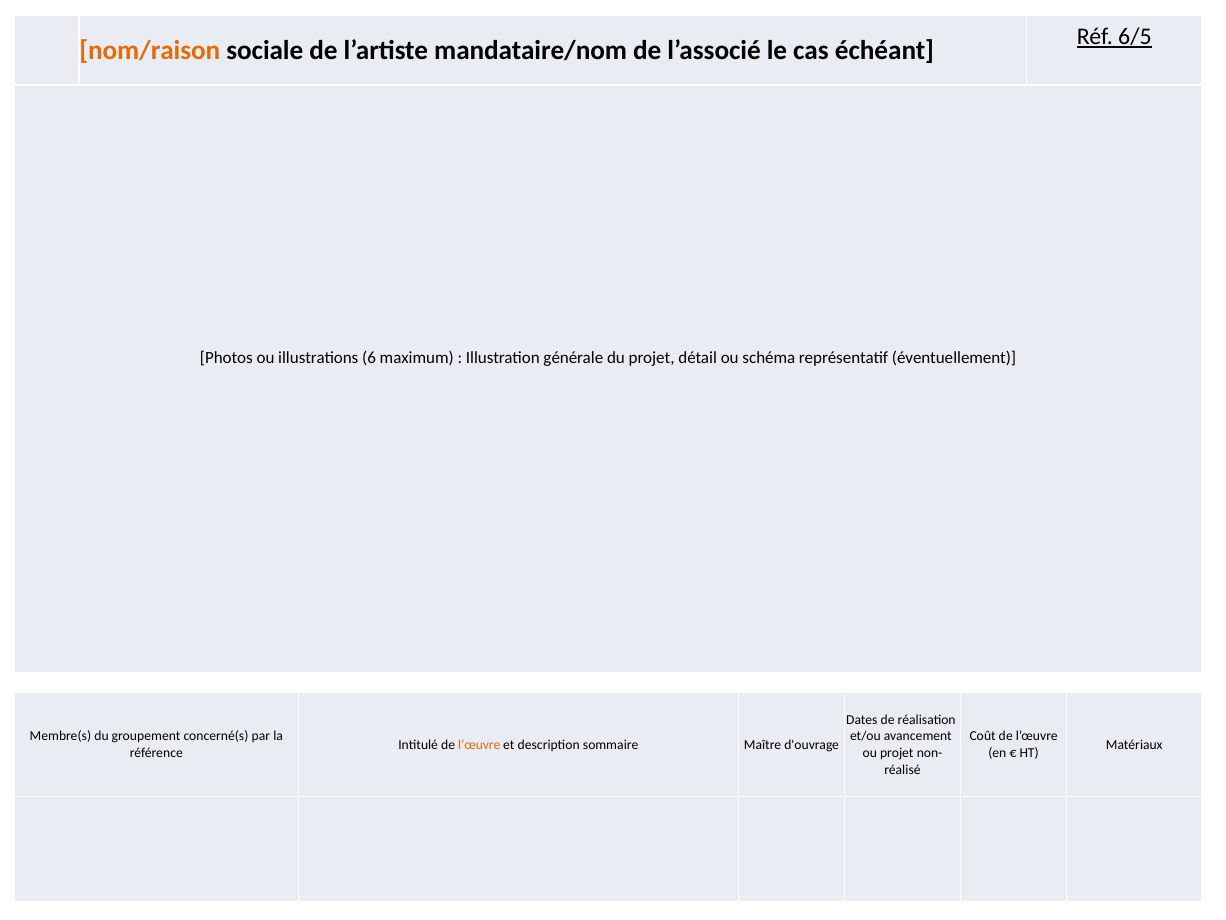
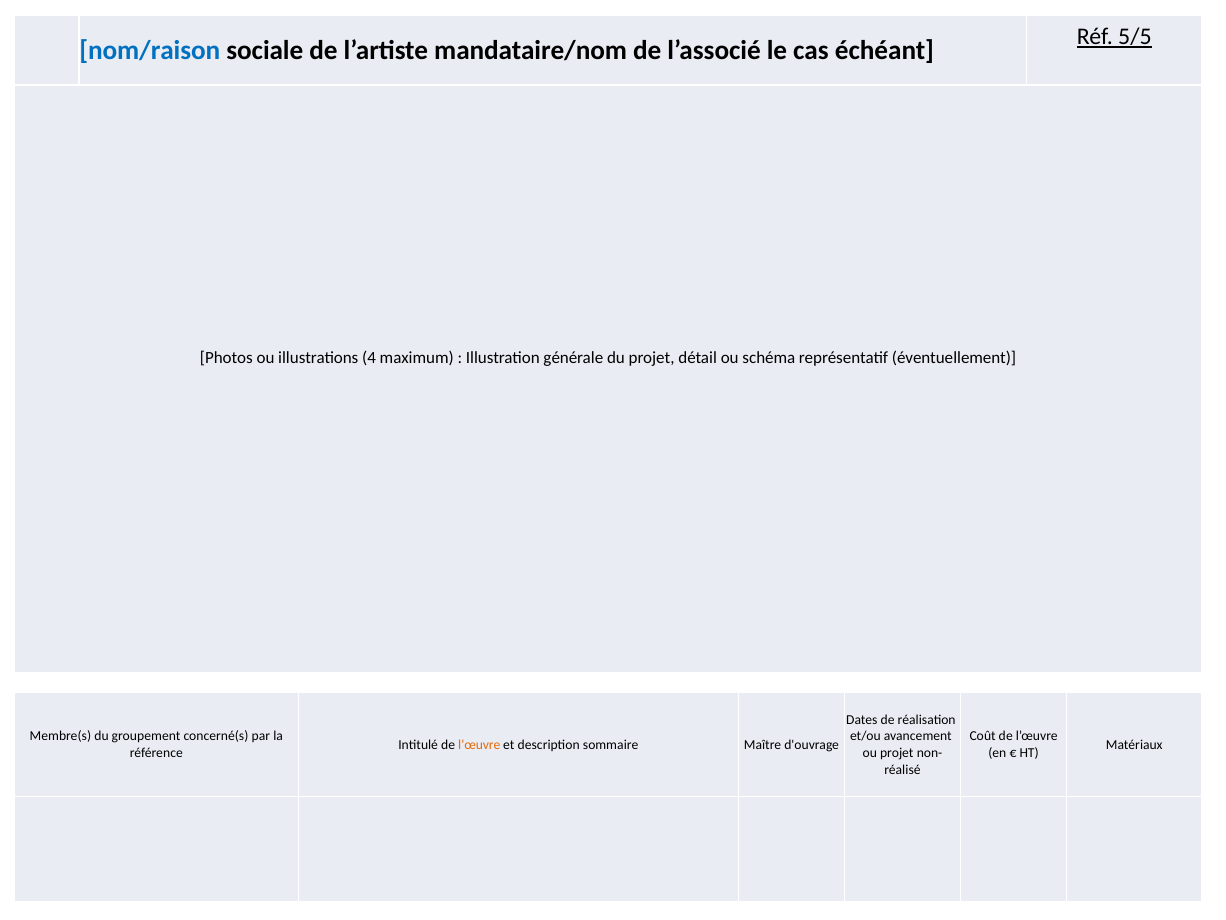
6/5: 6/5 -> 5/5
nom/raison colour: orange -> blue
6: 6 -> 4
